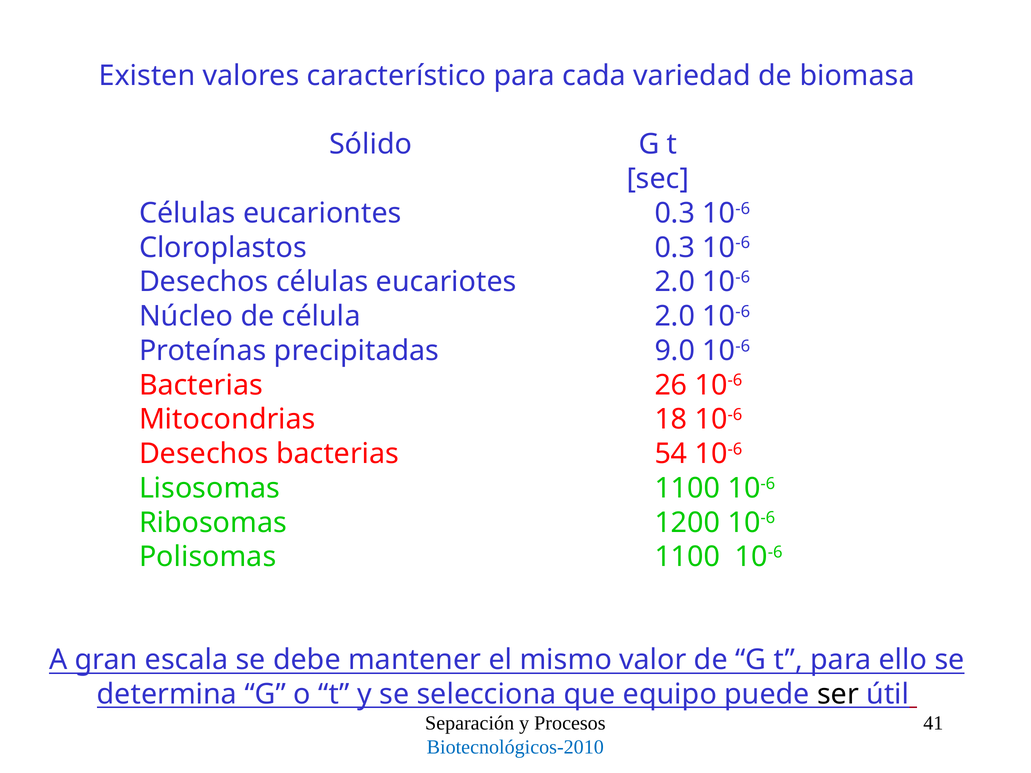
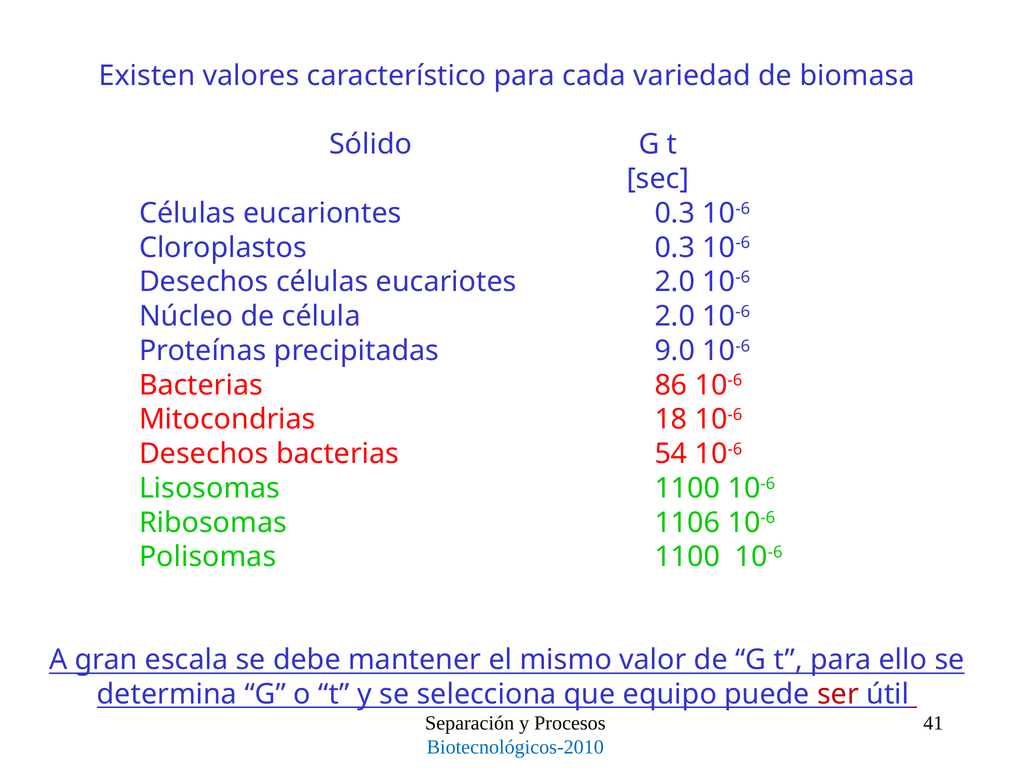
26: 26 -> 86
1200: 1200 -> 1106
ser colour: black -> red
